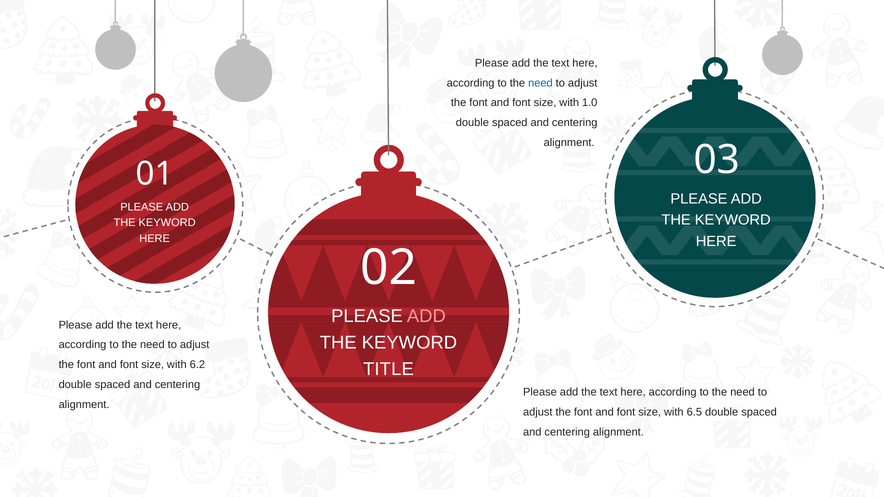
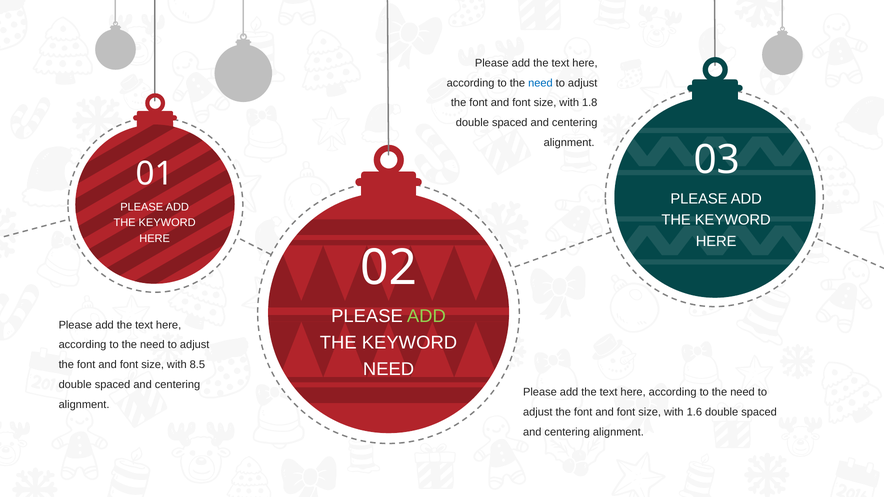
1.0: 1.0 -> 1.8
ADD at (426, 316) colour: pink -> light green
6.2: 6.2 -> 8.5
TITLE at (388, 370): TITLE -> NEED
6.5: 6.5 -> 1.6
